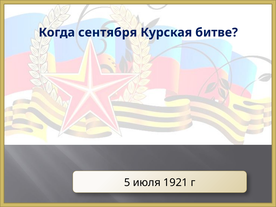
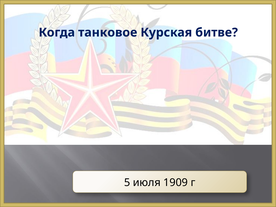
сентября: сентября -> танковое
1921: 1921 -> 1909
